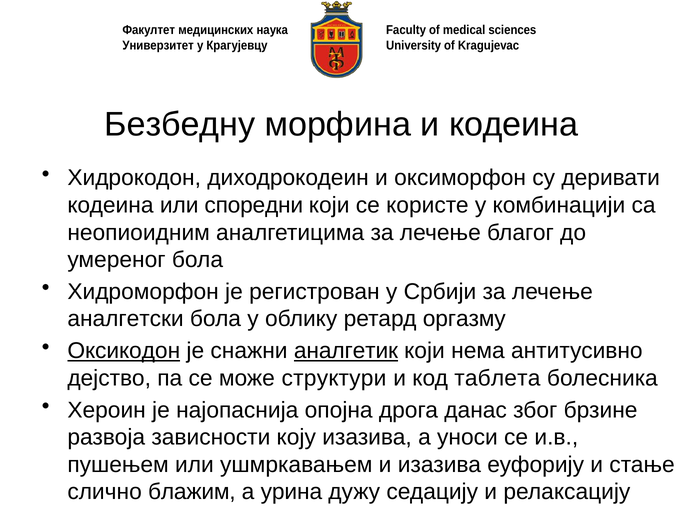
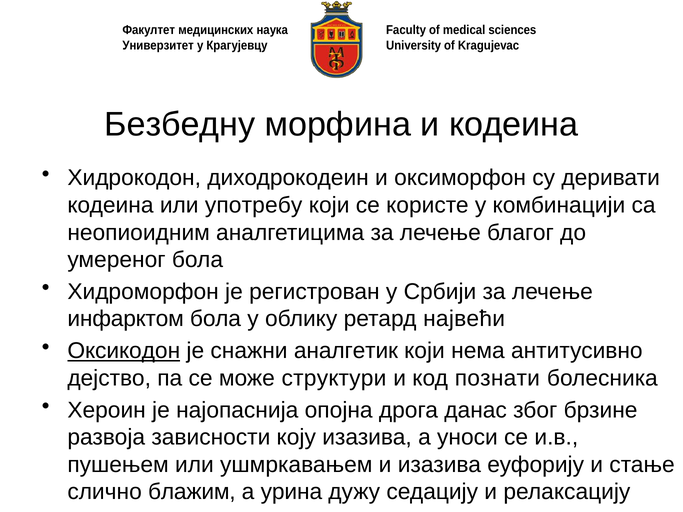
споредни: споредни -> употребу
аналгетски: аналгетски -> инфарктом
оргазму: оргазму -> највећи
аналгетик underline: present -> none
таблета: таблета -> познати
